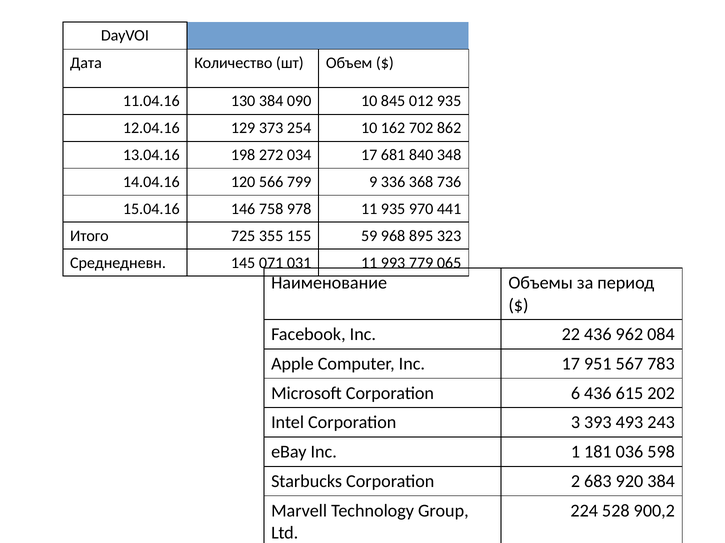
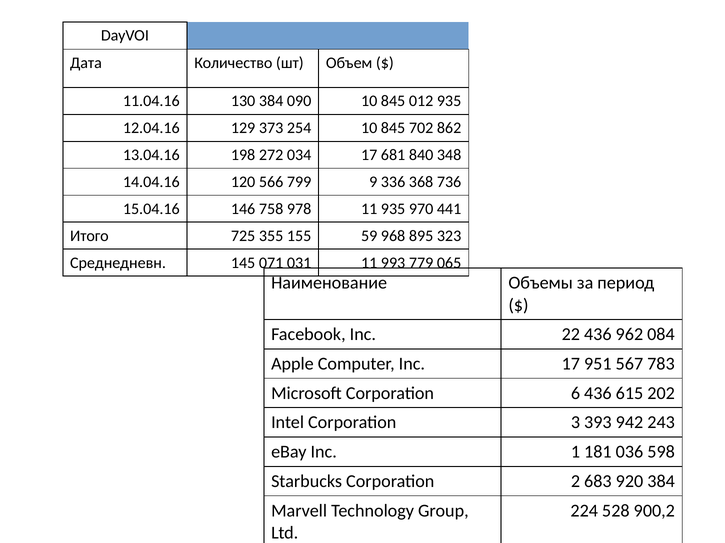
254 10 162: 162 -> 845
493: 493 -> 942
